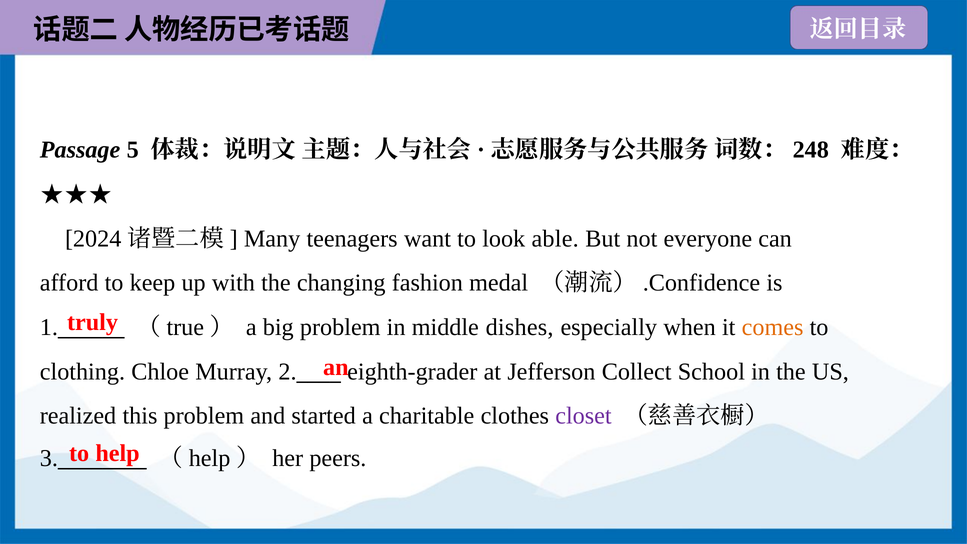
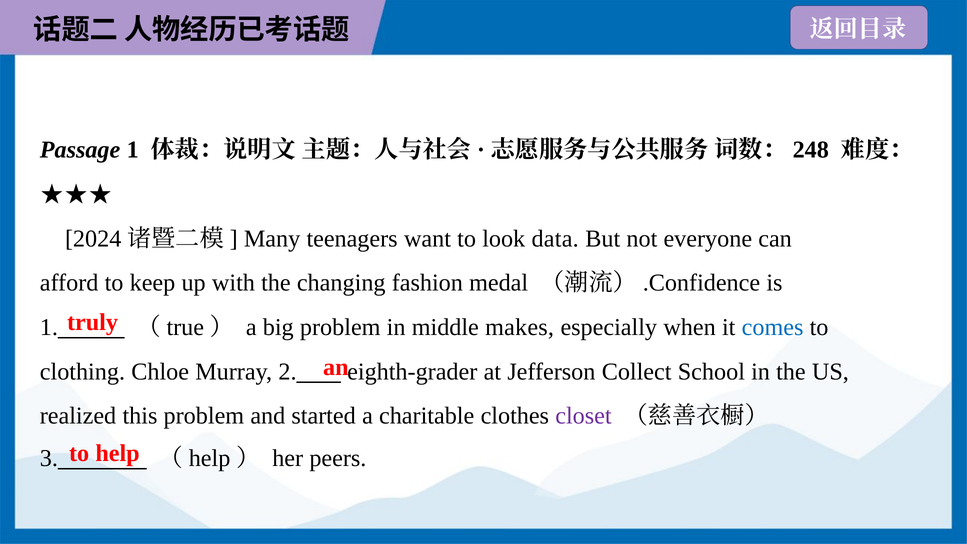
Passage 5: 5 -> 1
able: able -> data
dishes: dishes -> makes
comes colour: orange -> blue
